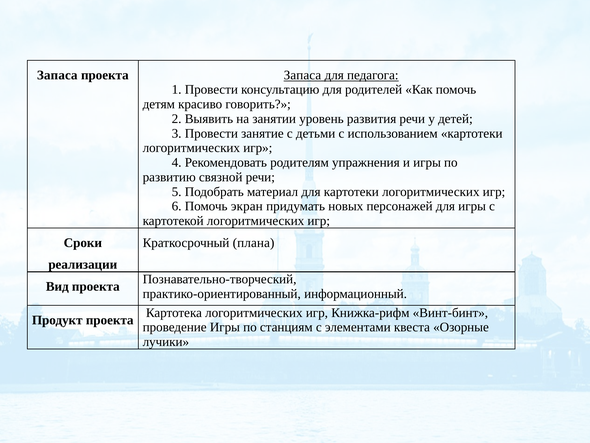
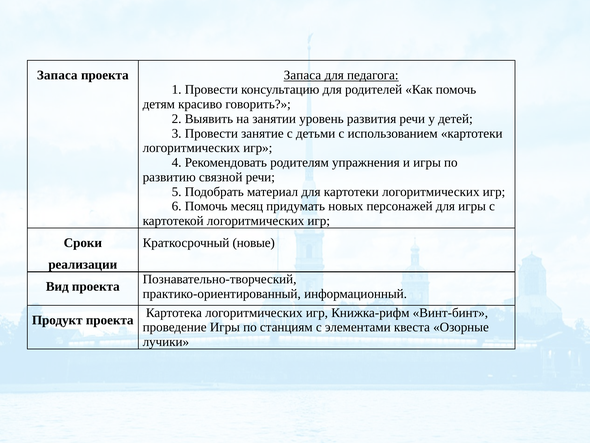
экран: экран -> месяц
плана: плана -> новые
